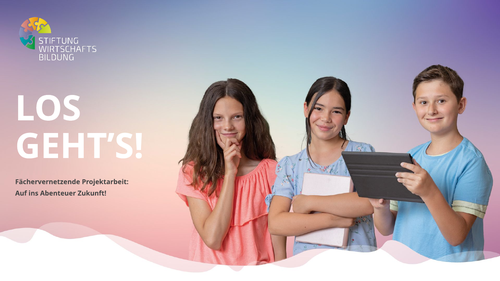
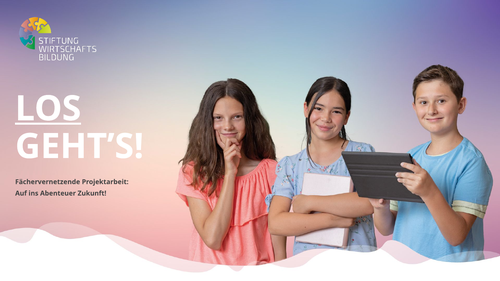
LOS underline: none -> present
